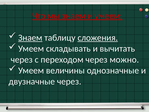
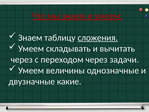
Знаем at (30, 38) underline: present -> none
можно: можно -> задачи
двузначные через: через -> какие
